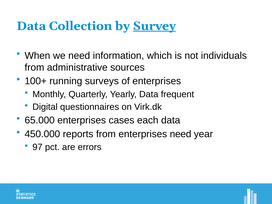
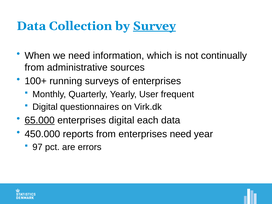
individuals: individuals -> continually
Yearly Data: Data -> User
65.000 underline: none -> present
enterprises cases: cases -> digital
